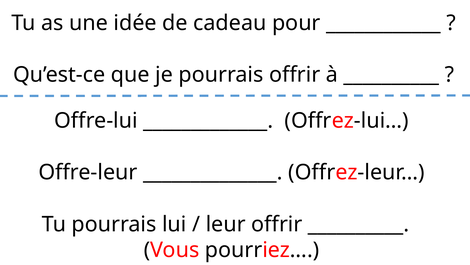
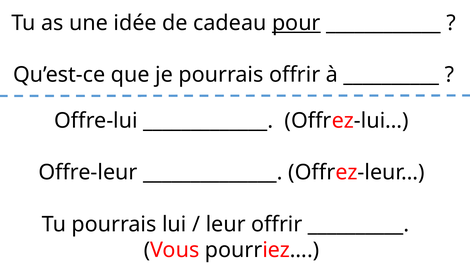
pour underline: none -> present
